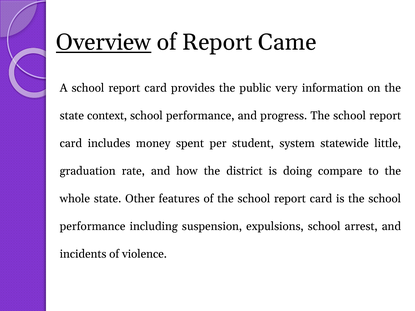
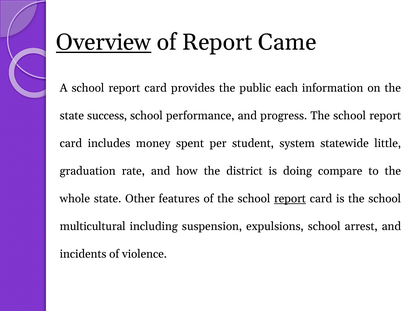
very: very -> each
context: context -> success
report at (290, 199) underline: none -> present
performance at (93, 227): performance -> multicultural
